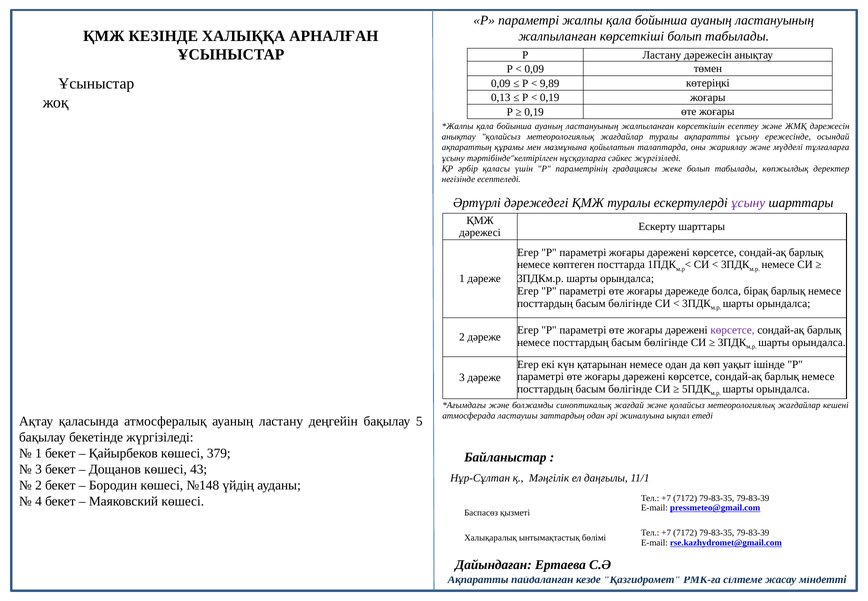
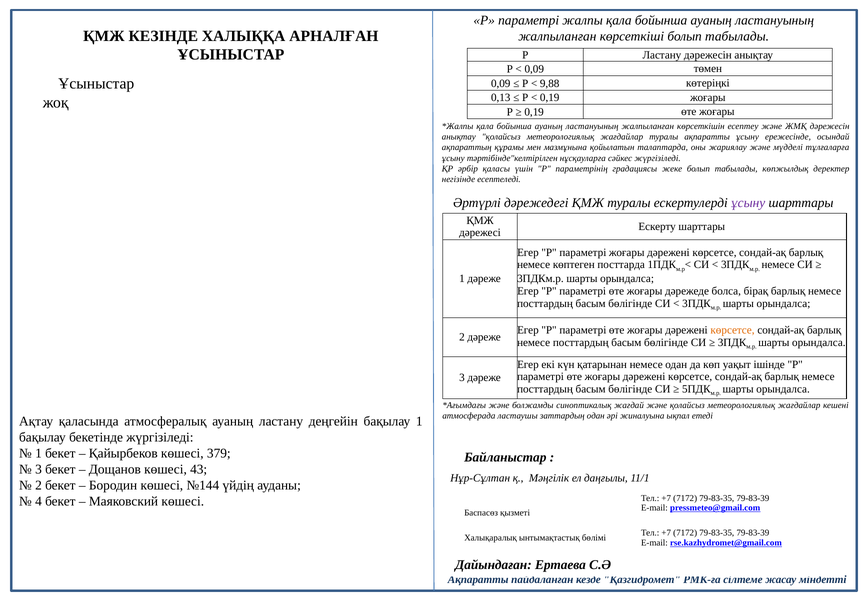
9,89: 9,89 -> 9,88
көрсетсе at (732, 330) colour: purple -> orange
бақылау 5: 5 -> 1
№148: №148 -> №144
